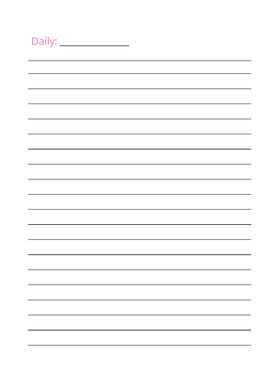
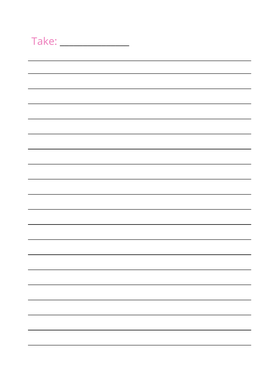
Daily: Daily -> Take
